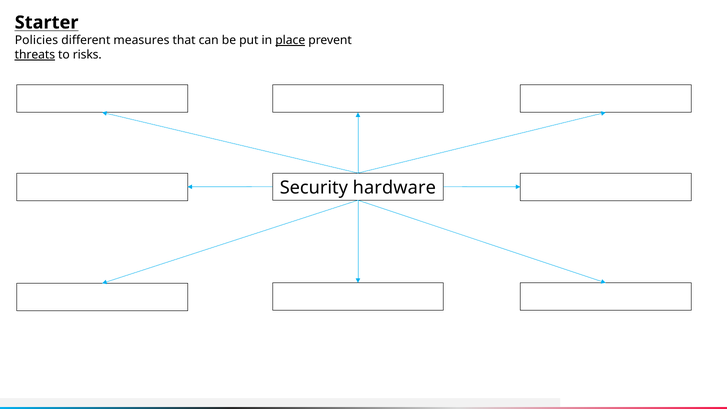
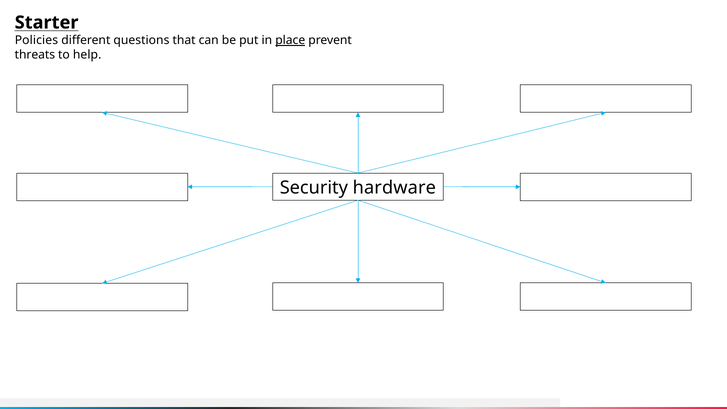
measures: measures -> questions
threats underline: present -> none
risks: risks -> help
